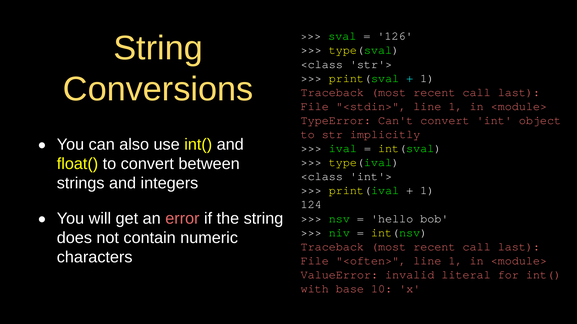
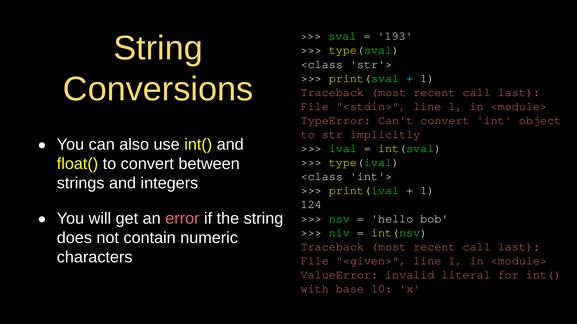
126: 126 -> 193
<often>: <often> -> <given>
